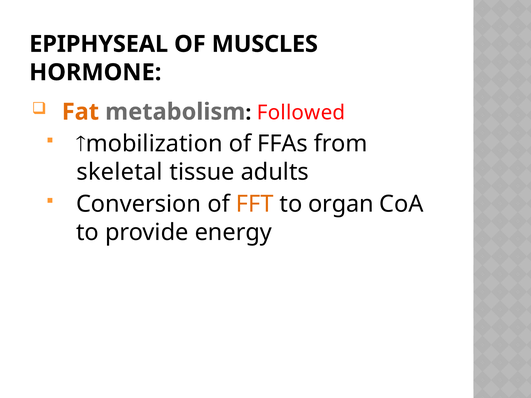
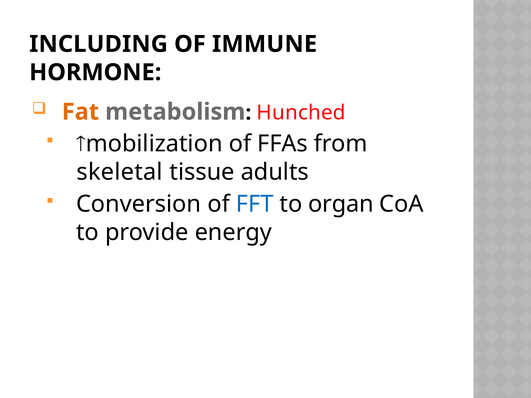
EPIPHYSEAL: EPIPHYSEAL -> INCLUDING
MUSCLES: MUSCLES -> IMMUNE
Followed: Followed -> Hunched
FFT colour: orange -> blue
